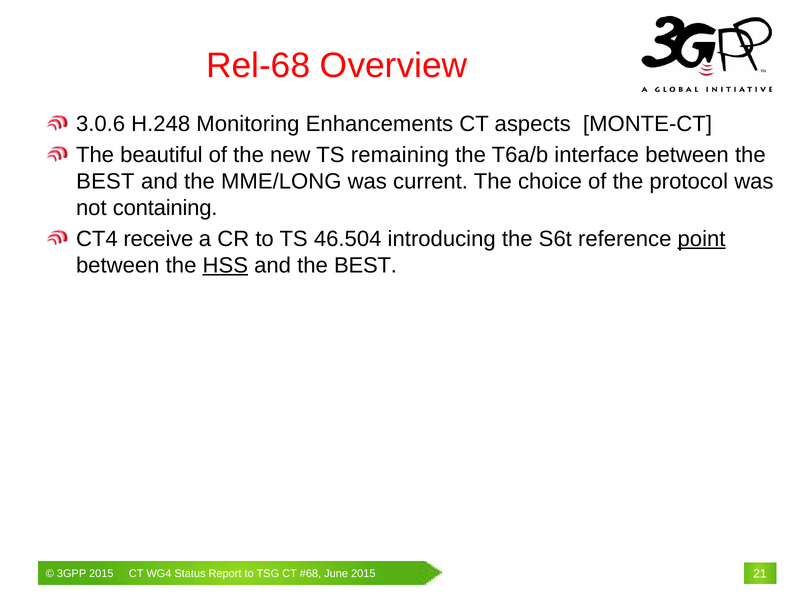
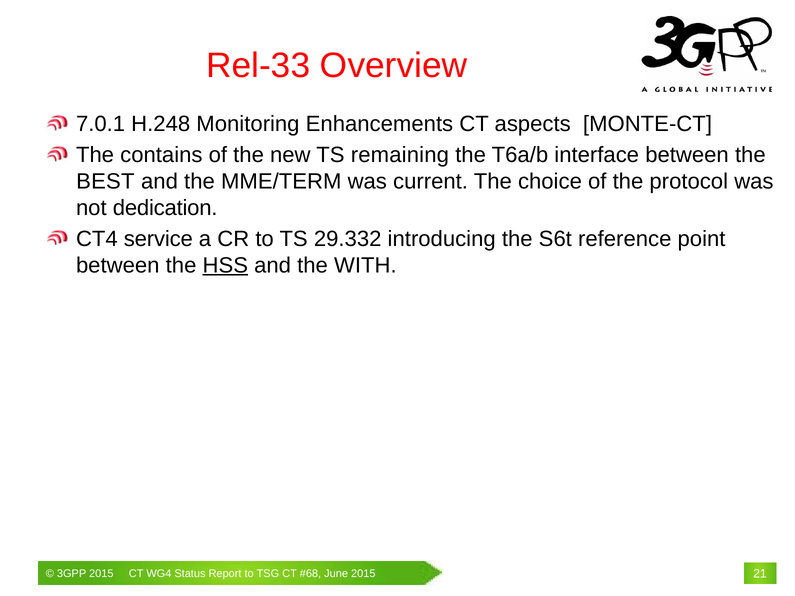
Rel-68: Rel-68 -> Rel-33
3.0.6: 3.0.6 -> 7.0.1
beautiful: beautiful -> contains
MME/LONG: MME/LONG -> MME/TERM
containing: containing -> dedication
receive: receive -> service
46.504: 46.504 -> 29.332
point underline: present -> none
and the BEST: BEST -> WITH
